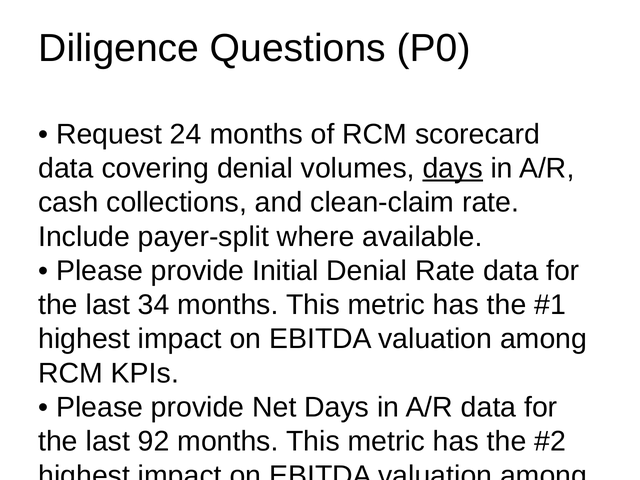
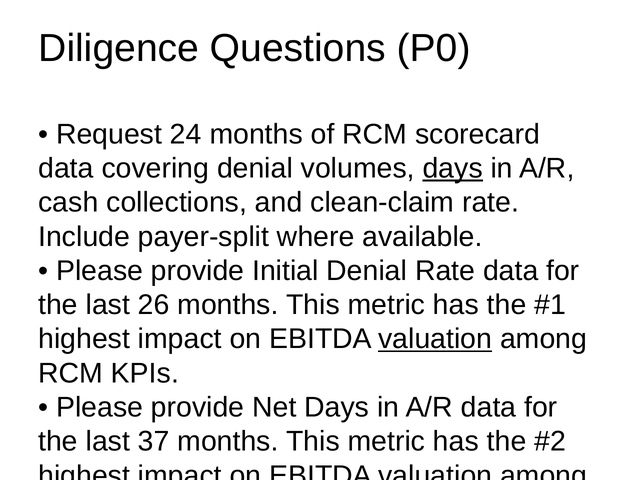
34: 34 -> 26
valuation at (435, 339) underline: none -> present
92: 92 -> 37
